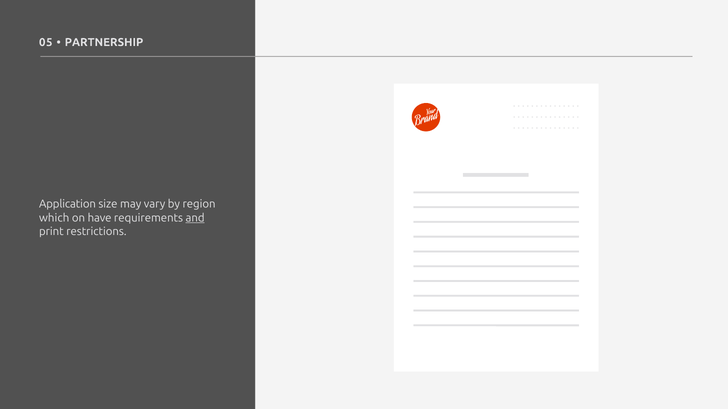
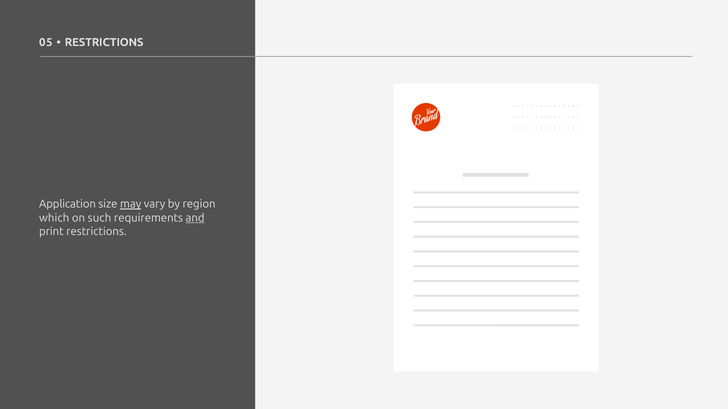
PARTNERSHIP at (104, 42): PARTNERSHIP -> RESTRICTIONS
may underline: none -> present
have: have -> such
